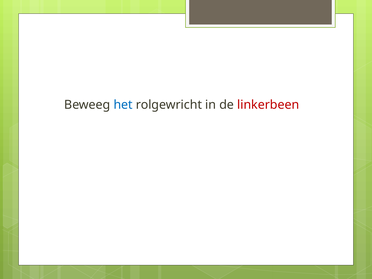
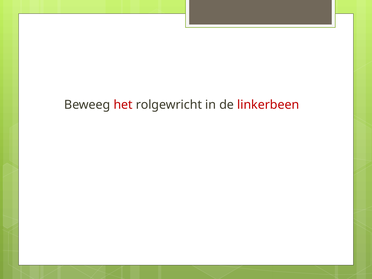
het colour: blue -> red
